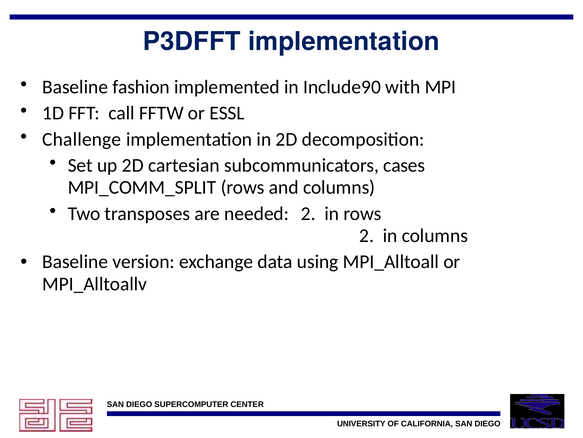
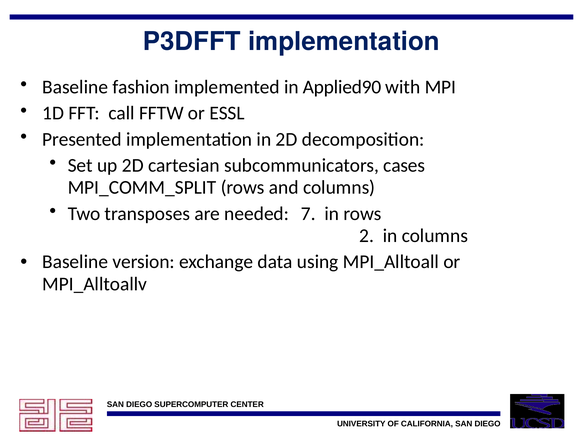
Include90: Include90 -> Applied90
Challenge: Challenge -> Presented
needed 2: 2 -> 7
